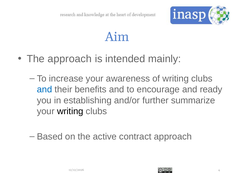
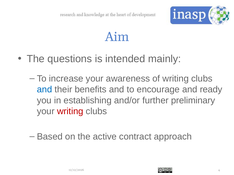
The approach: approach -> questions
summarize: summarize -> preliminary
writing at (70, 112) colour: black -> red
